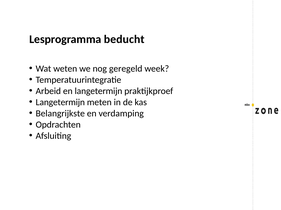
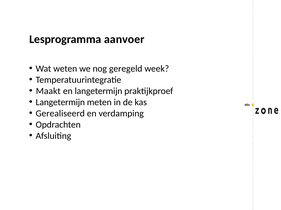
beducht: beducht -> aanvoer
Arbeid: Arbeid -> Maakt
Belangrijkste: Belangrijkste -> Gerealiseerd
